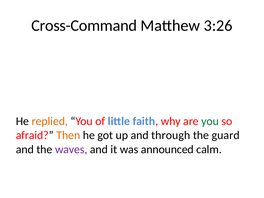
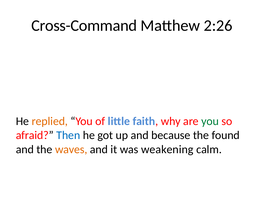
3:26: 3:26 -> 2:26
Then colour: orange -> blue
through: through -> because
guard: guard -> found
waves colour: purple -> orange
announced: announced -> weakening
